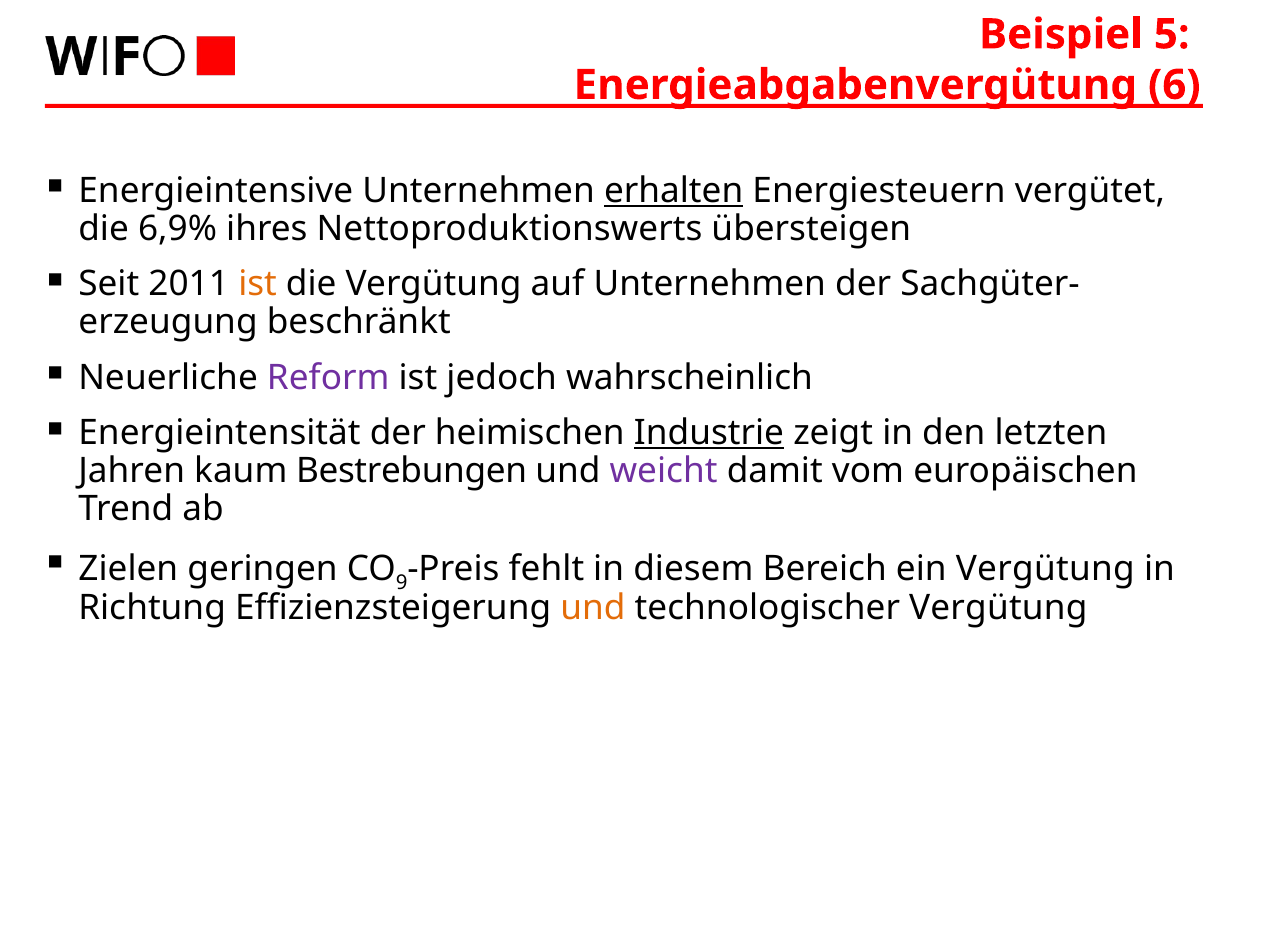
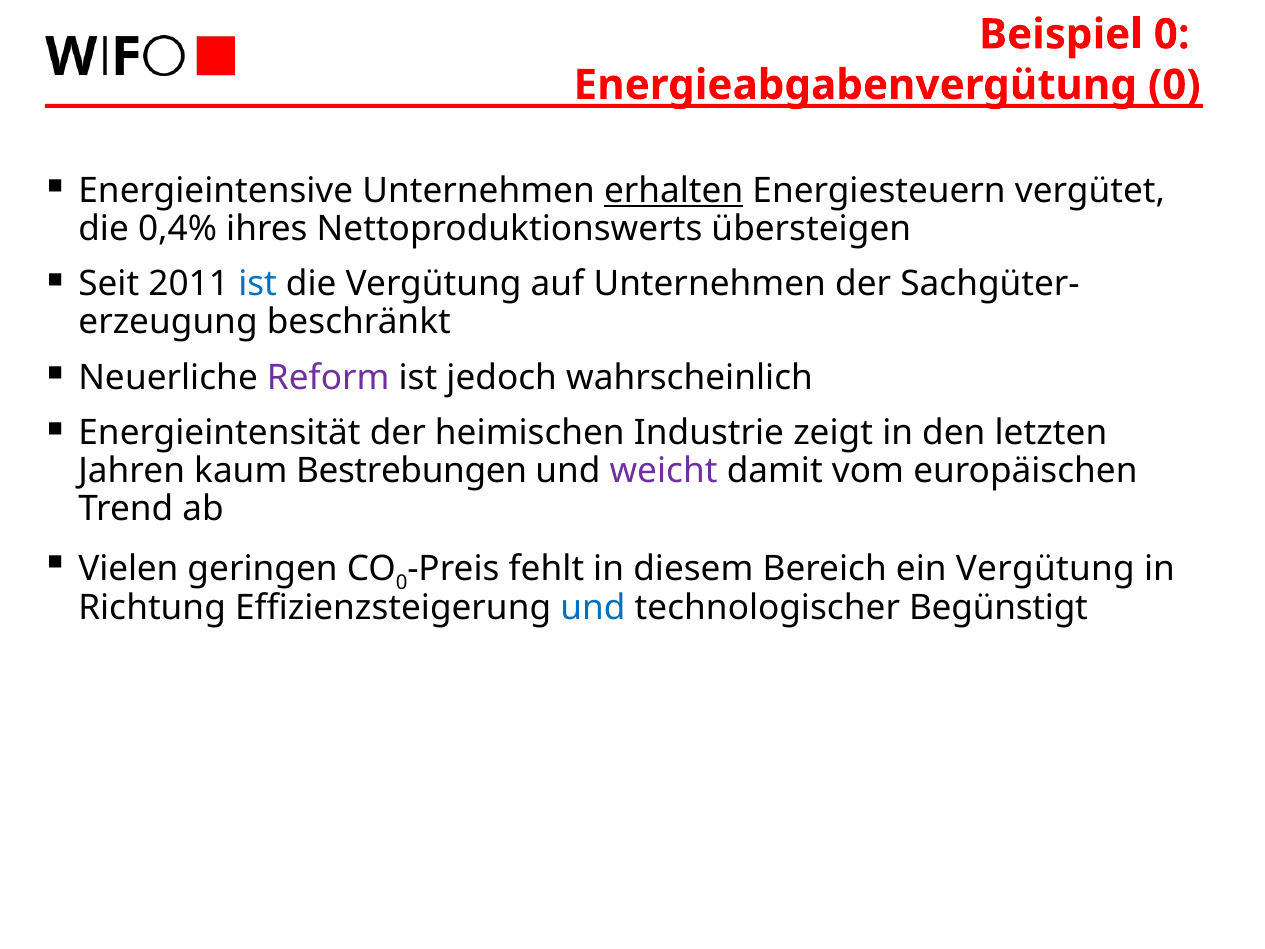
Beispiel 5: 5 -> 0
Energieabgabenvergütung 6: 6 -> 0
6,9%: 6,9% -> 0,4%
ist at (258, 284) colour: orange -> blue
Industrie underline: present -> none
Zielen: Zielen -> Vielen
9 at (402, 582): 9 -> 0
und at (593, 608) colour: orange -> blue
technologischer Vergütung: Vergütung -> Begünstigt
